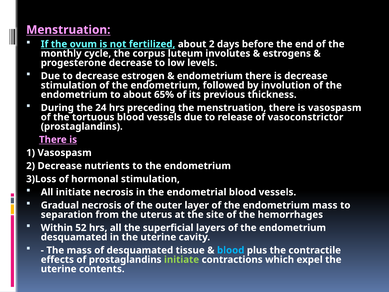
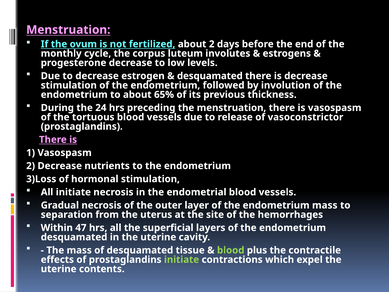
endometrium at (210, 76): endometrium -> desquamated
52: 52 -> 47
blood at (231, 250) colour: light blue -> light green
